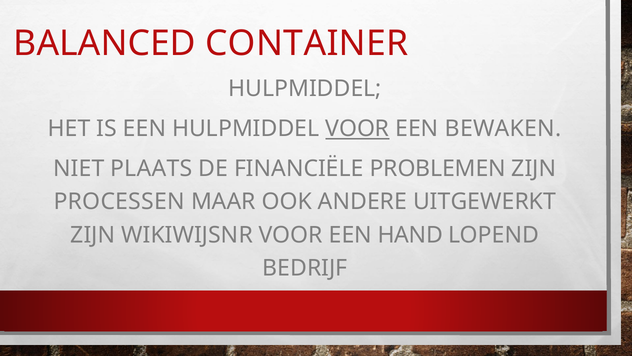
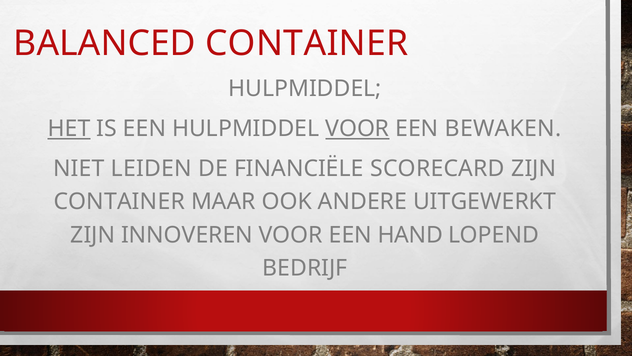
HET underline: none -> present
PLAATS: PLAATS -> LEIDEN
PROBLEMEN: PROBLEMEN -> SCORECARD
PROCESSEN at (119, 201): PROCESSEN -> CONTAINER
WIKIWIJSNR: WIKIWIJSNR -> INNOVEREN
